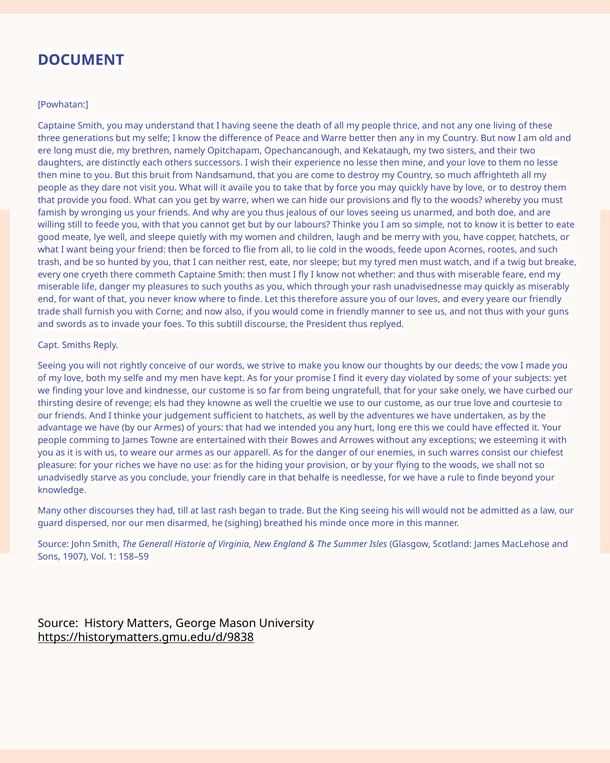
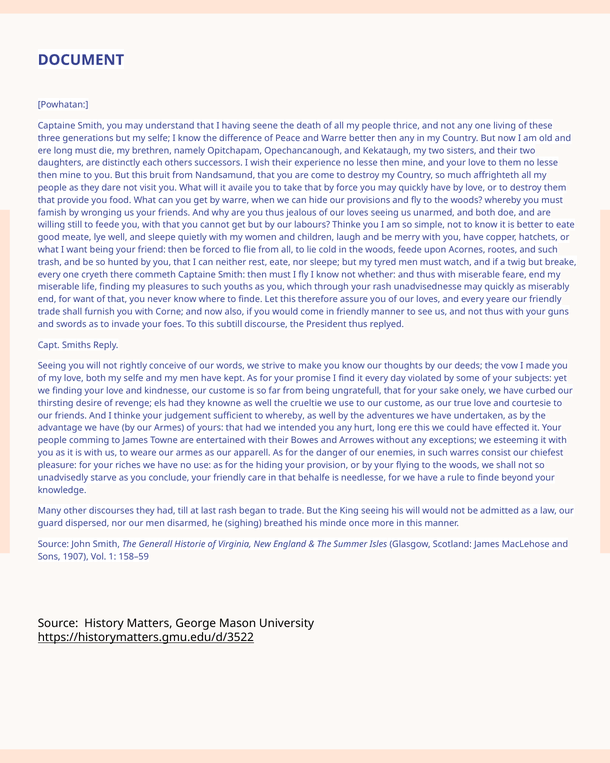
life danger: danger -> finding
to hatchets: hatchets -> whereby
https://historymatters.gmu.edu/d/9838: https://historymatters.gmu.edu/d/9838 -> https://historymatters.gmu.edu/d/3522
